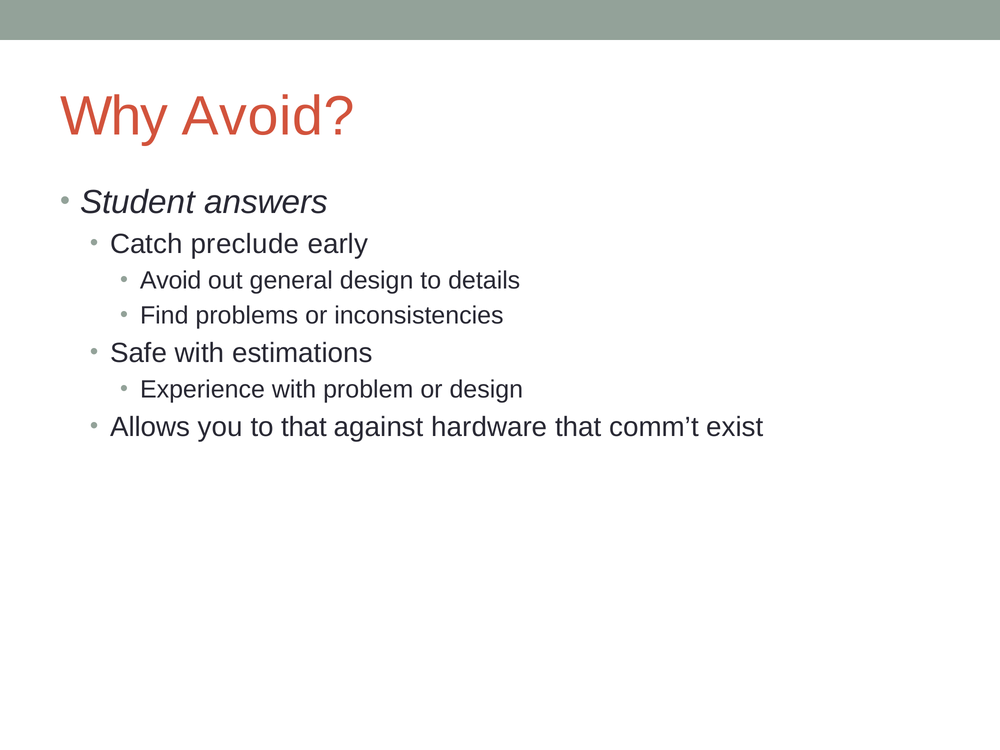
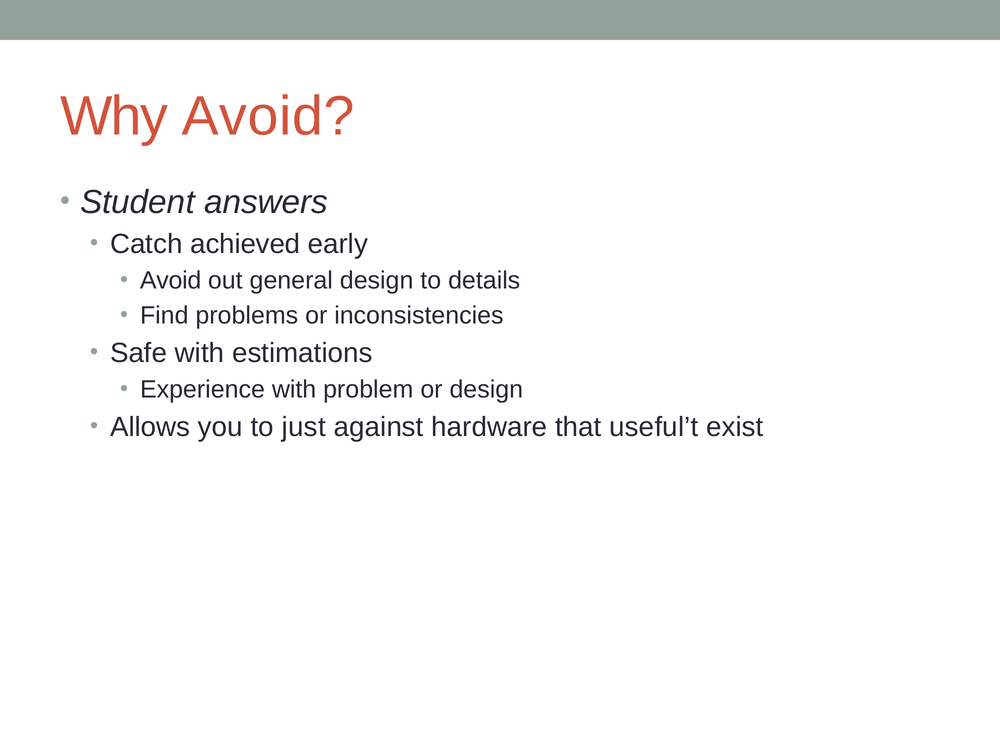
preclude: preclude -> achieved
to that: that -> just
comm’t: comm’t -> useful’t
